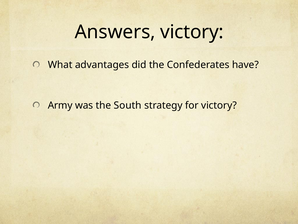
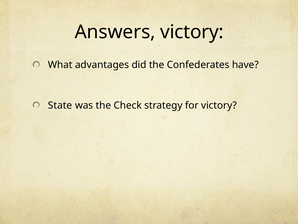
Army: Army -> State
South: South -> Check
